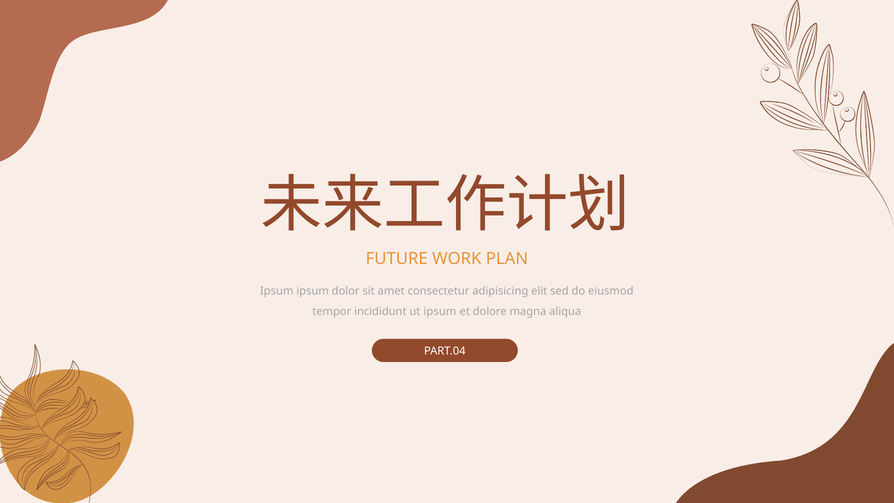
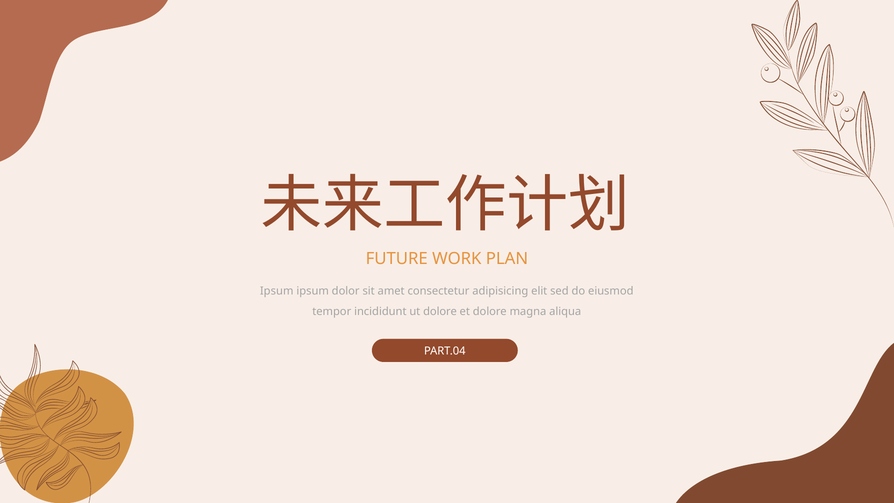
ut ipsum: ipsum -> dolore
